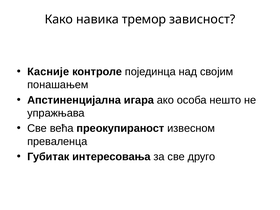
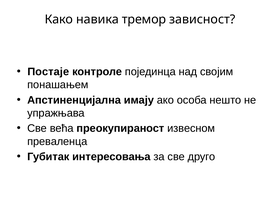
Касније: Касније -> Постаје
игара: игара -> имају
